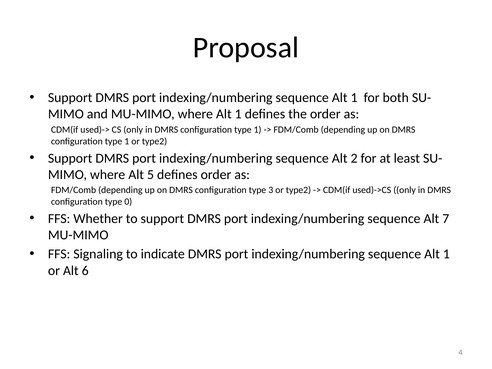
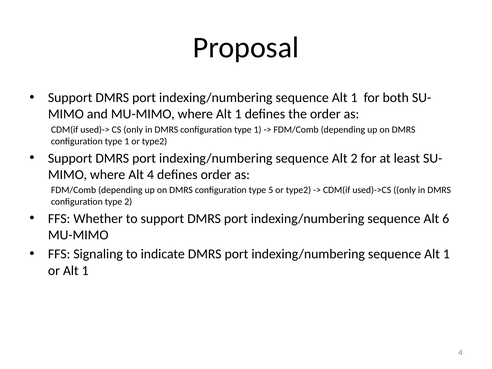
Alt 5: 5 -> 4
3: 3 -> 5
type 0: 0 -> 2
7: 7 -> 6
or Alt 6: 6 -> 1
